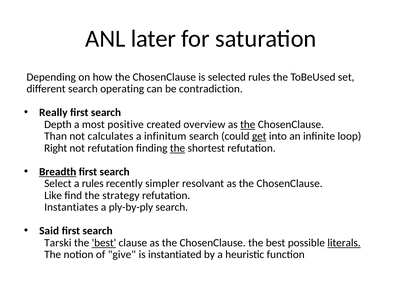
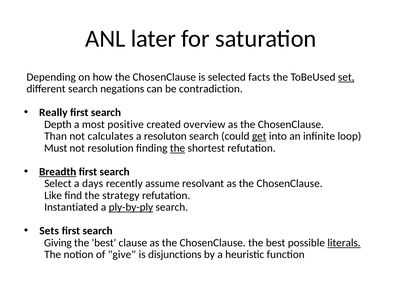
selected rules: rules -> facts
set underline: none -> present
operating: operating -> negations
the at (248, 125) underline: present -> none
infinitum: infinitum -> resoluton
Right: Right -> Must
not refutation: refutation -> resolution
a rules: rules -> days
simpler: simpler -> assume
Instantiates: Instantiates -> Instantiated
ply-by-ply underline: none -> present
Said: Said -> Sets
Tarski: Tarski -> Giving
best at (104, 243) underline: present -> none
instantiated: instantiated -> disjunctions
